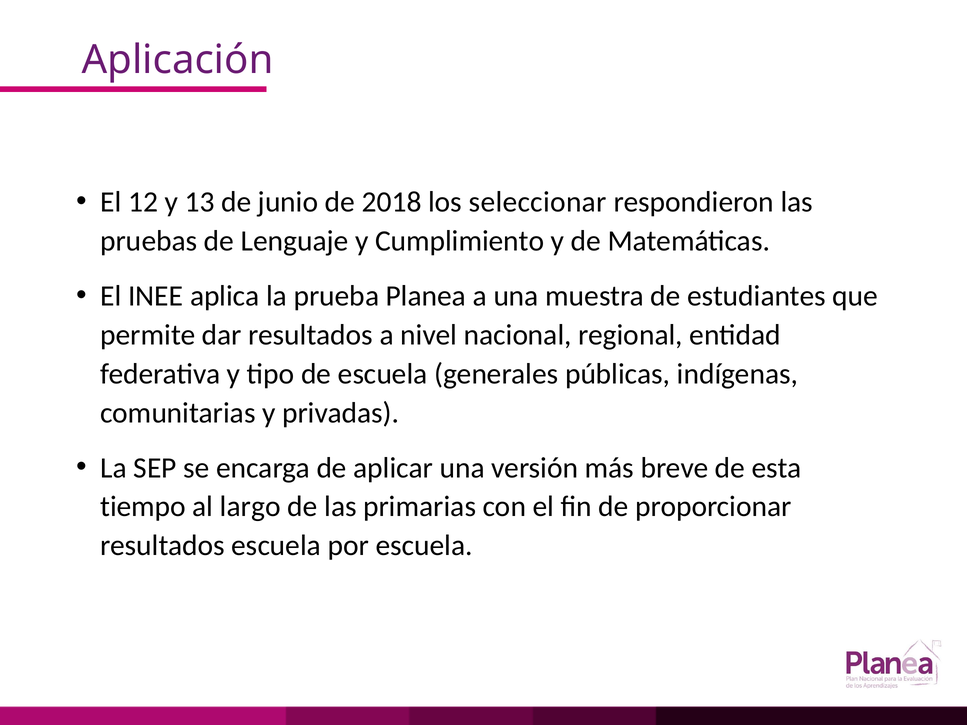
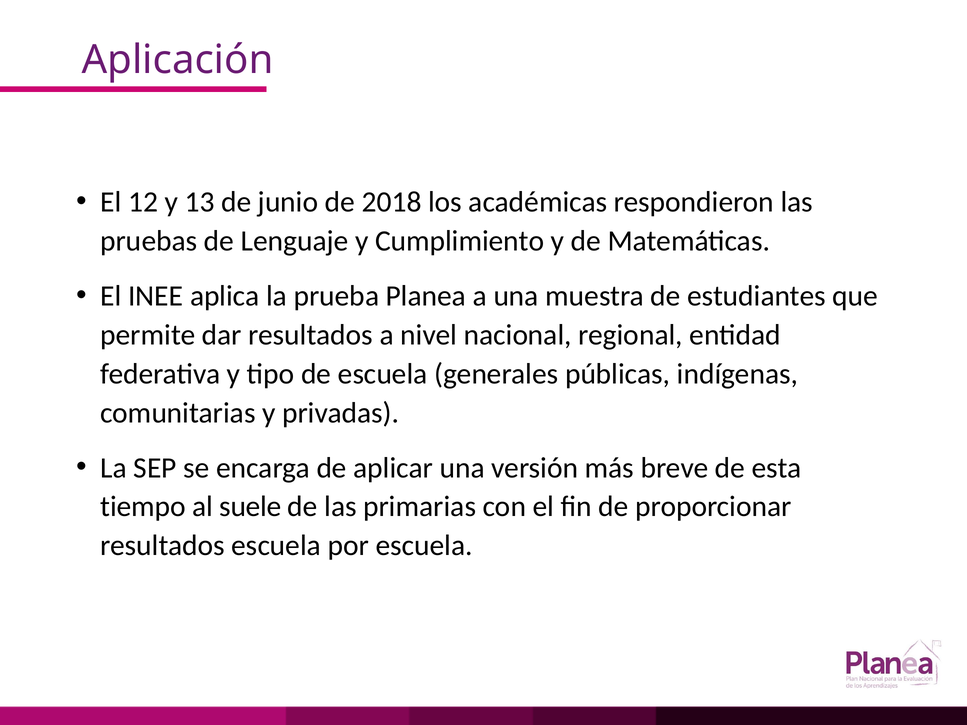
seleccionar: seleccionar -> académicas
largo: largo -> suele
